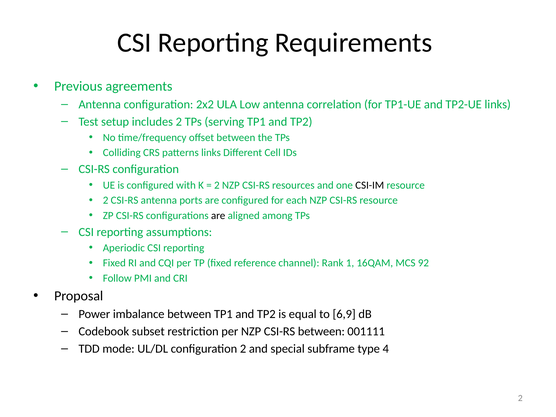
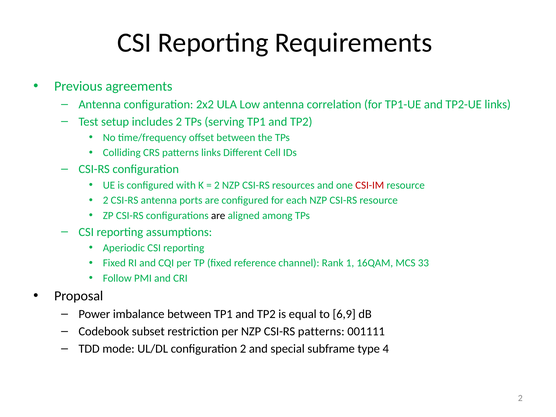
CSI-IM colour: black -> red
92: 92 -> 33
CSI-RS between: between -> patterns
